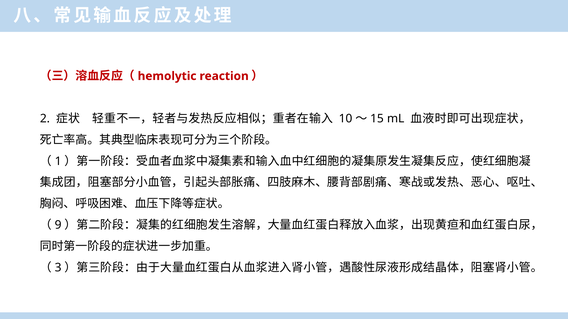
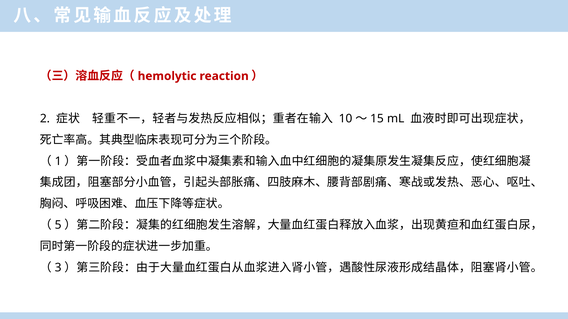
9: 9 -> 5
